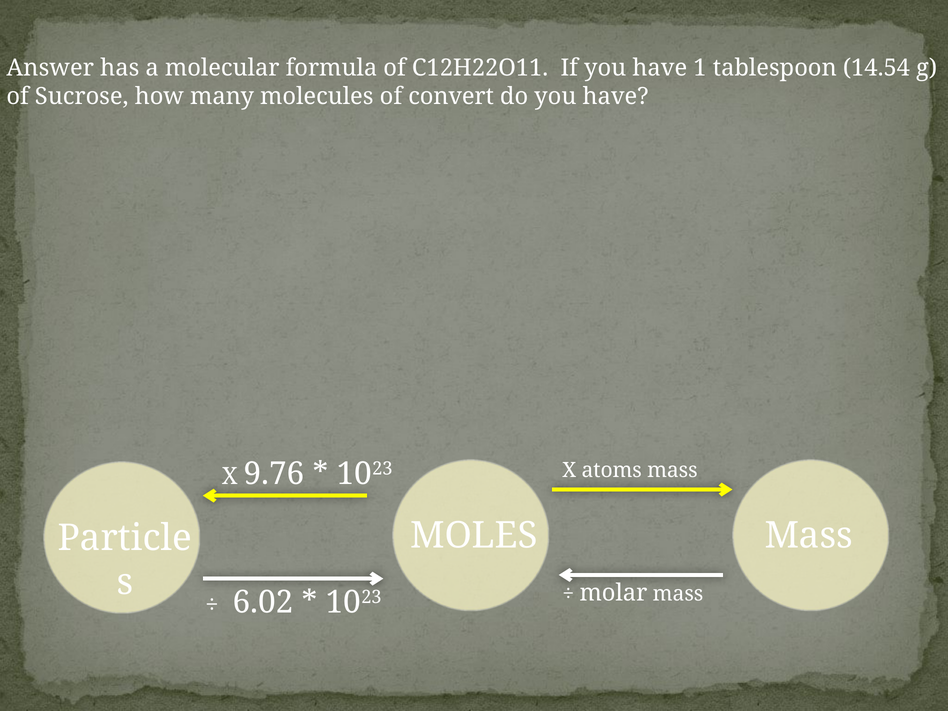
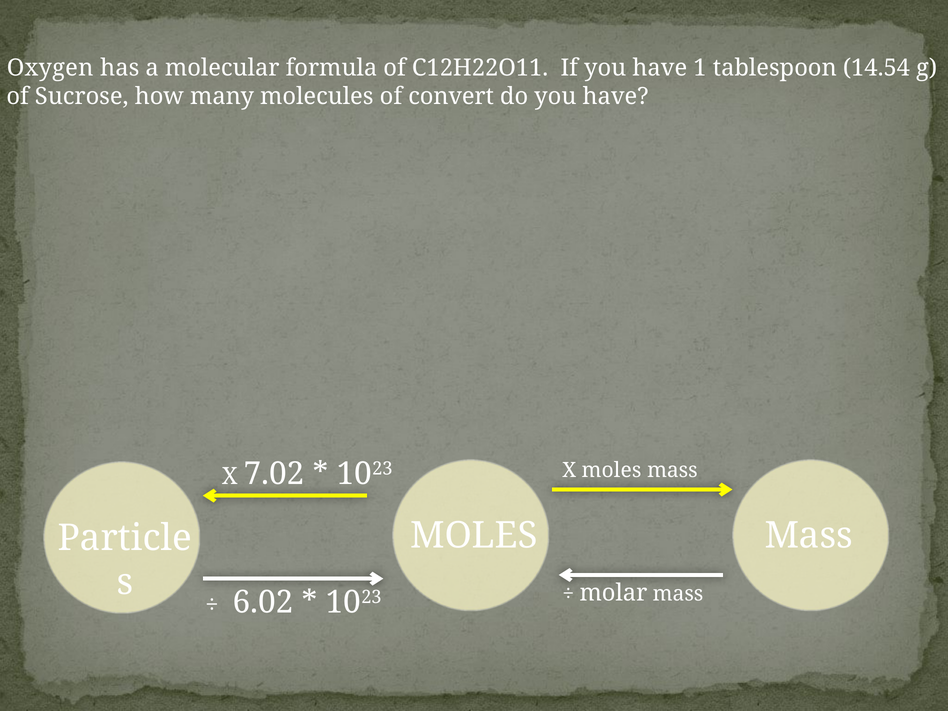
Answer: Answer -> Oxygen
X atoms: atoms -> moles
9.76: 9.76 -> 7.02
